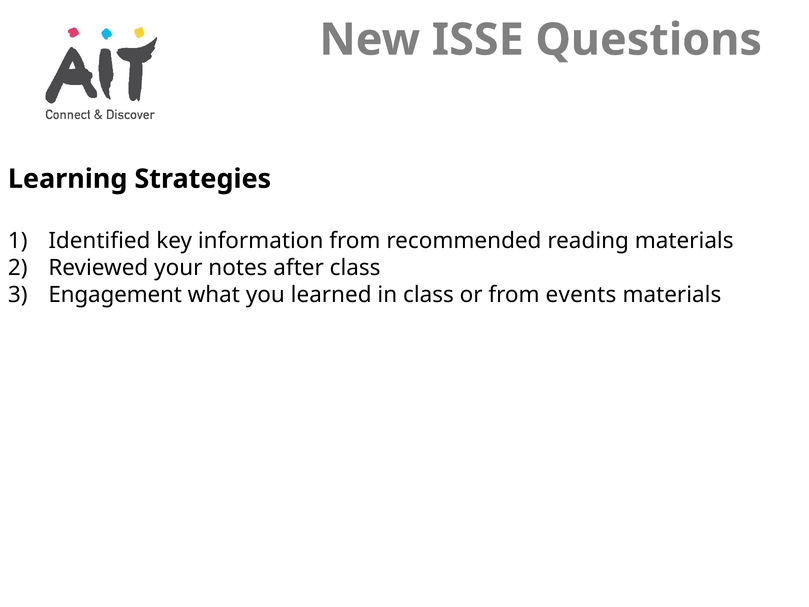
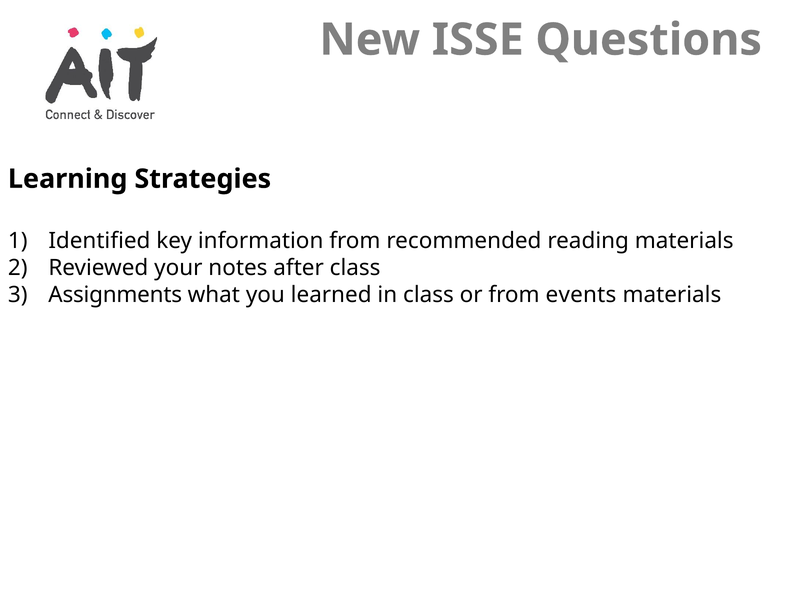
Engagement: Engagement -> Assignments
